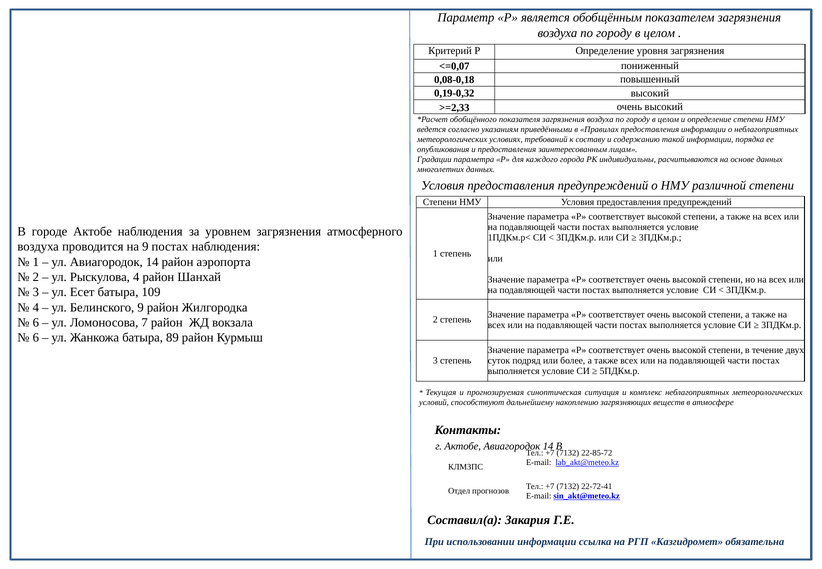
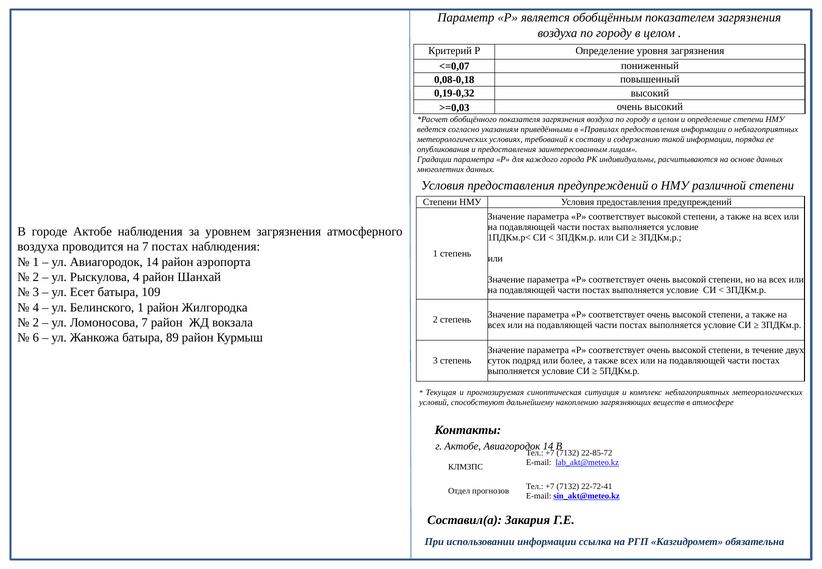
>=2,33: >=2,33 -> >=0,03
на 9: 9 -> 7
Белинского 9: 9 -> 1
6 at (36, 323): 6 -> 2
